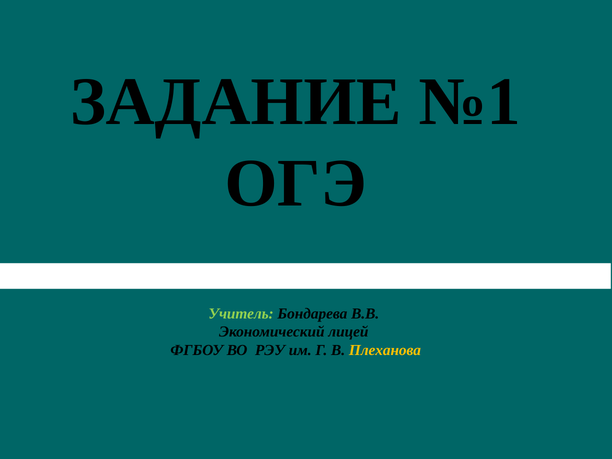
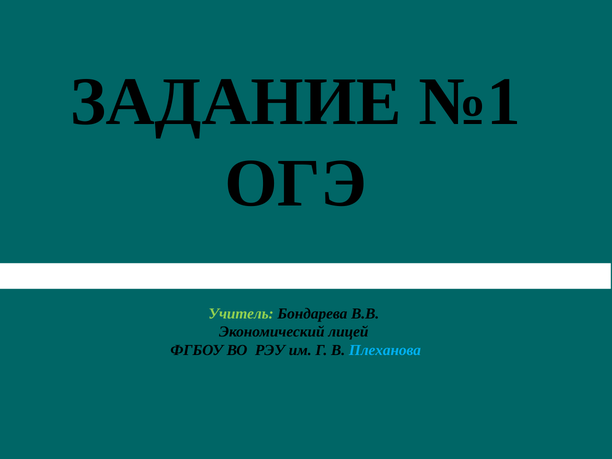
Плеханова colour: yellow -> light blue
